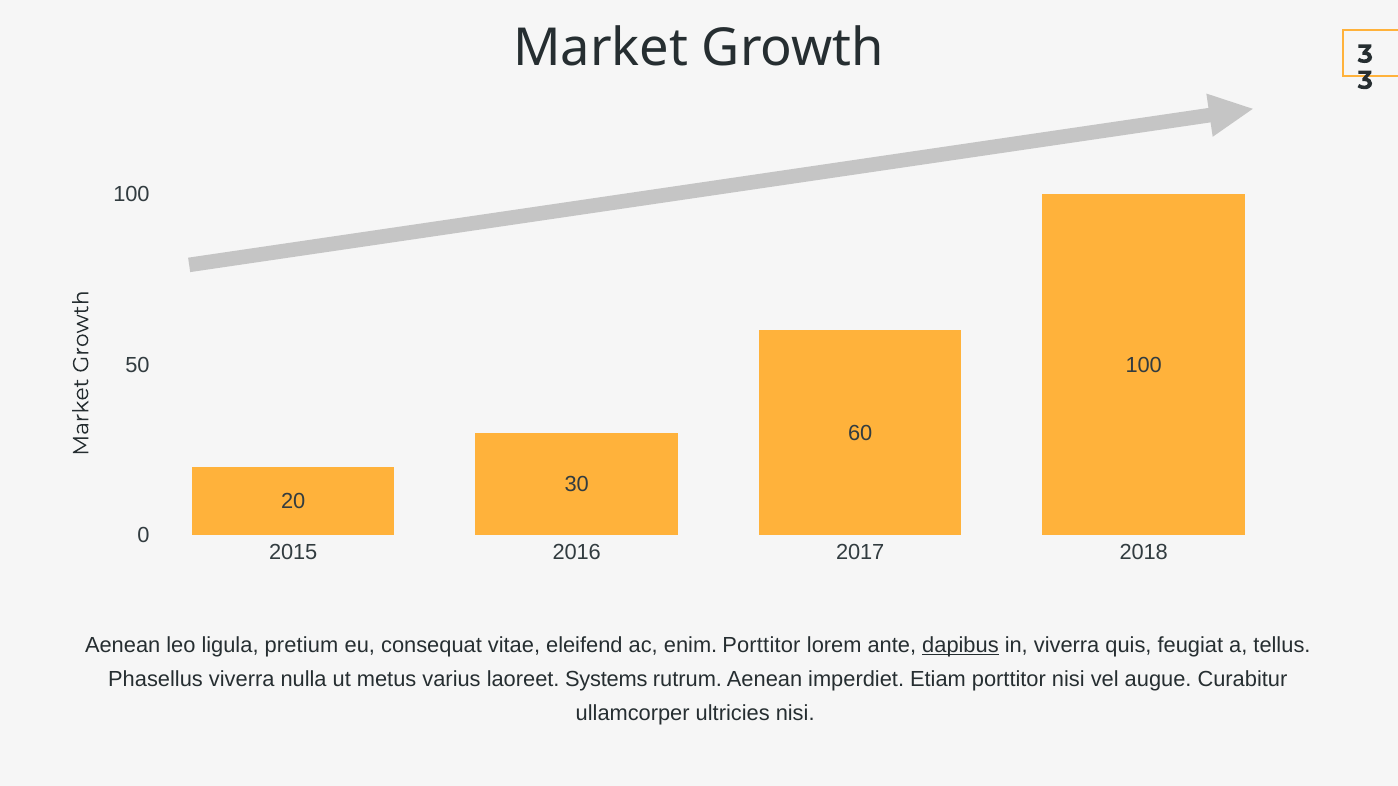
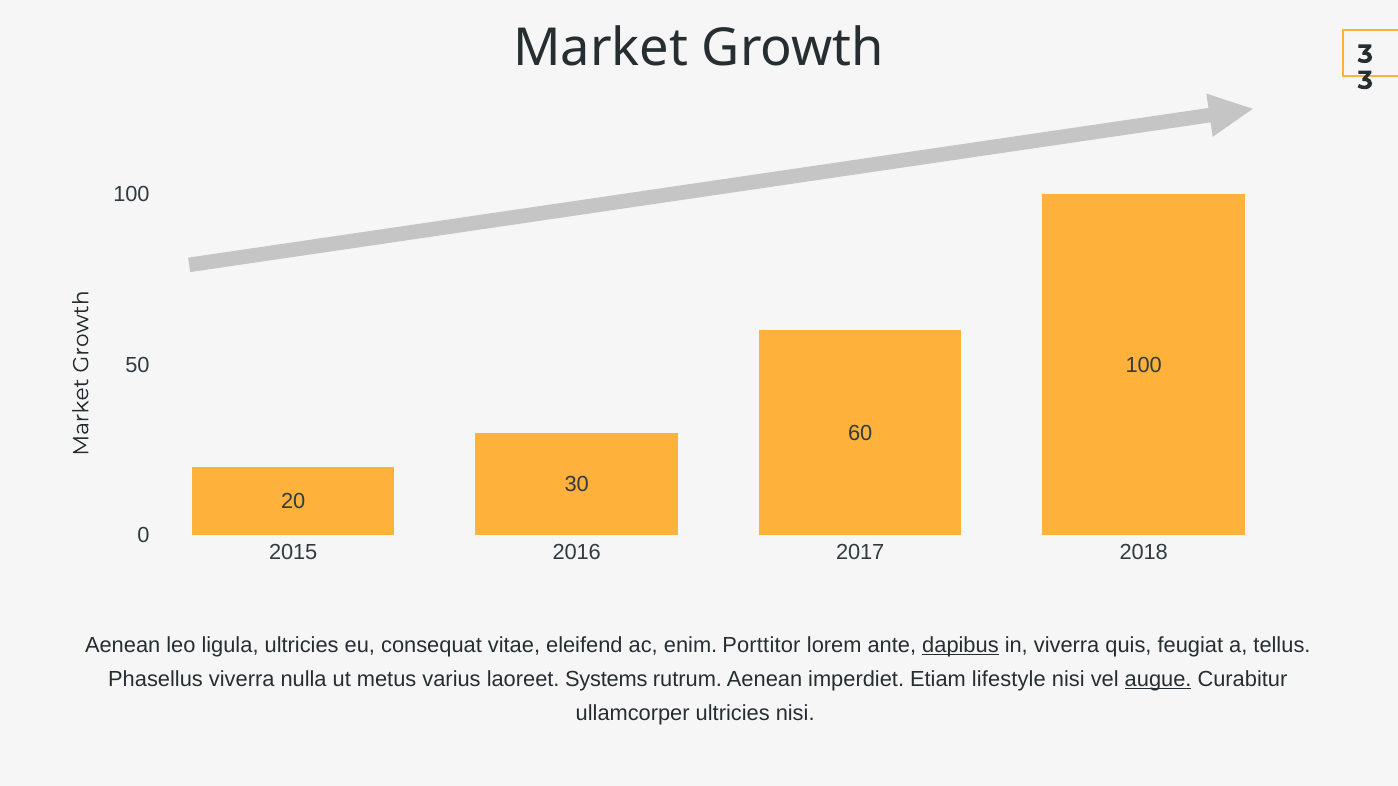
ligula pretium: pretium -> ultricies
Etiam porttitor: porttitor -> lifestyle
augue underline: none -> present
